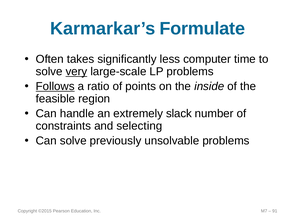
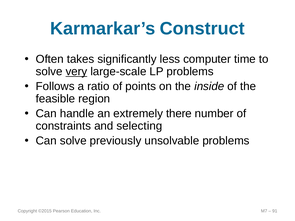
Formulate: Formulate -> Construct
Follows underline: present -> none
slack: slack -> there
